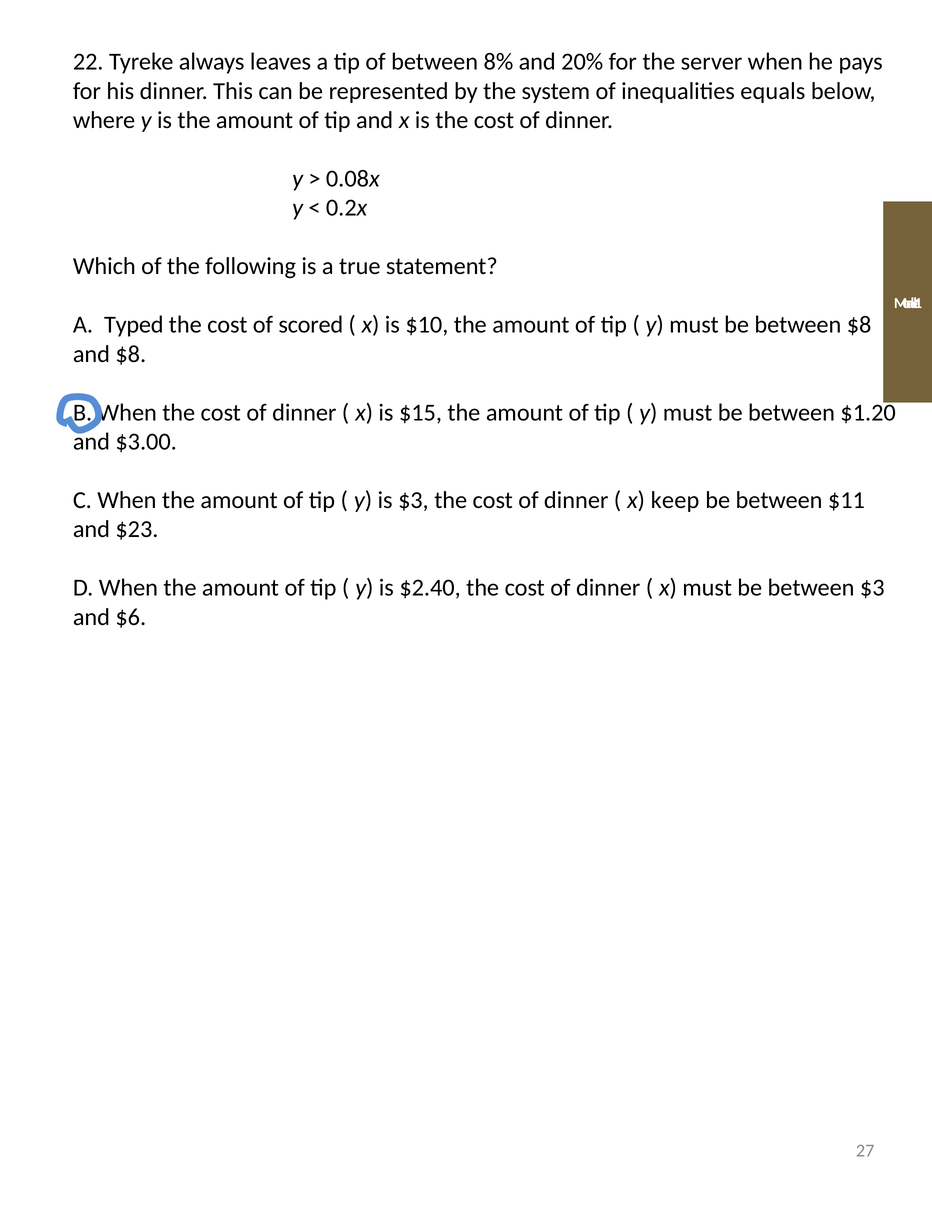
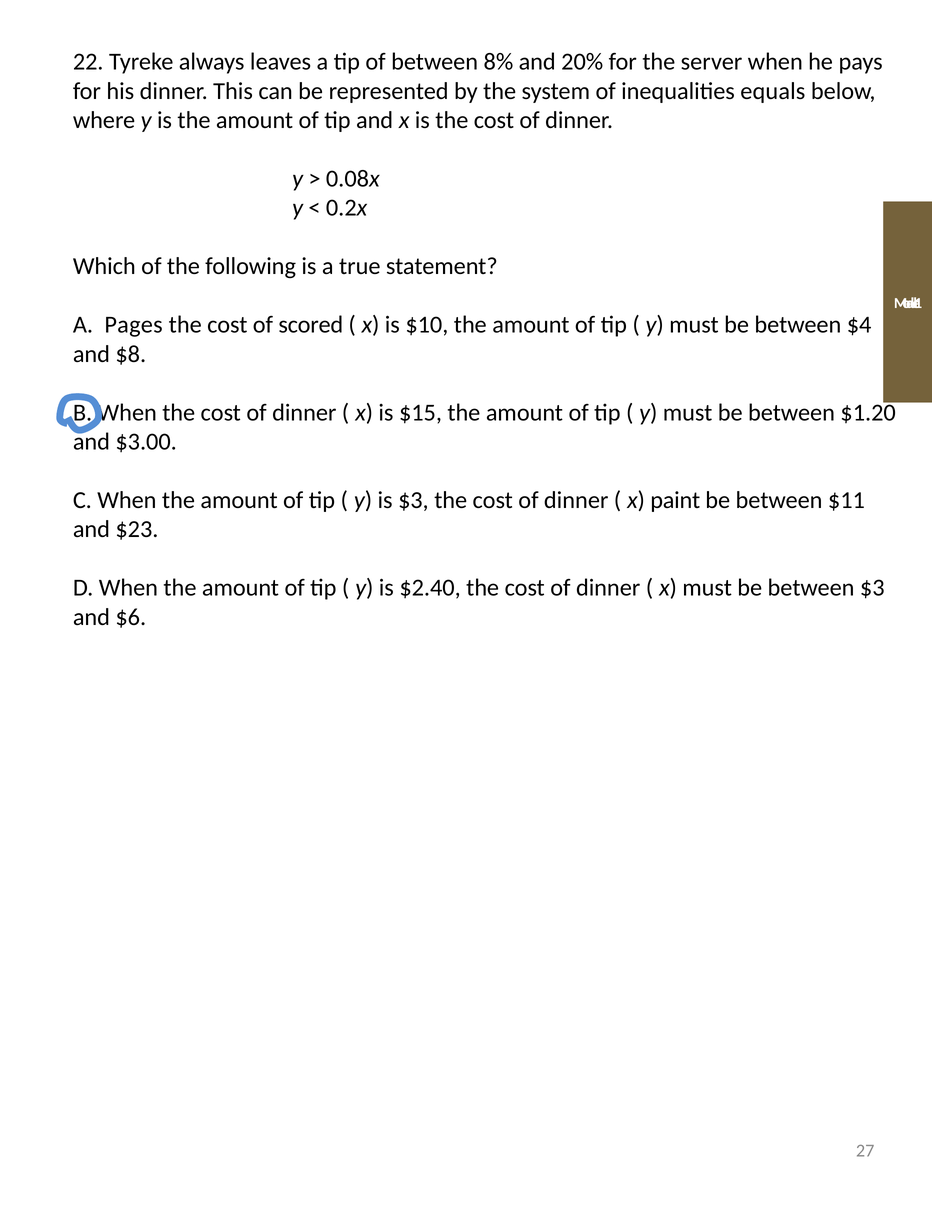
Typed: Typed -> Pages
between $8: $8 -> $4
keep: keep -> paint
